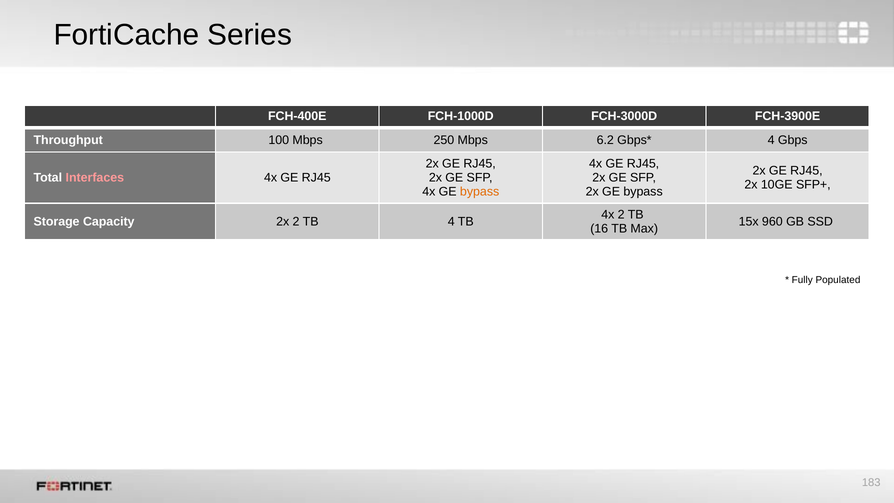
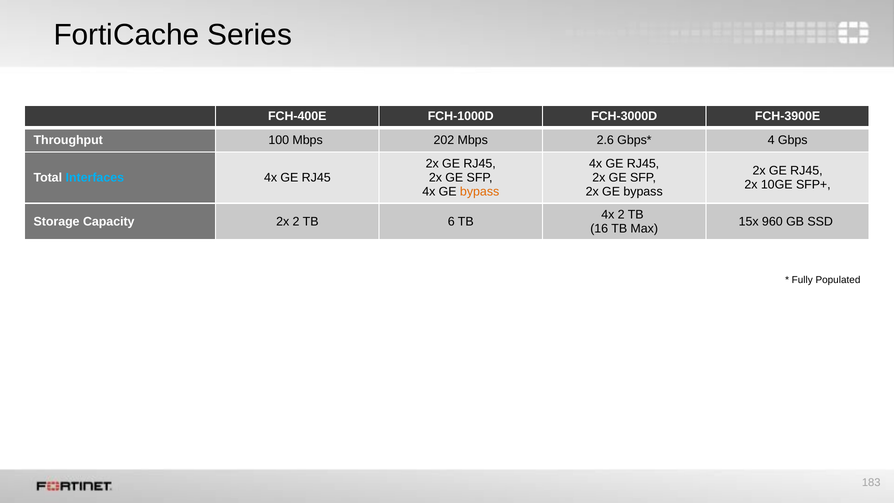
250: 250 -> 202
6.2: 6.2 -> 2.6
Interfaces colour: pink -> light blue
TB 4: 4 -> 6
